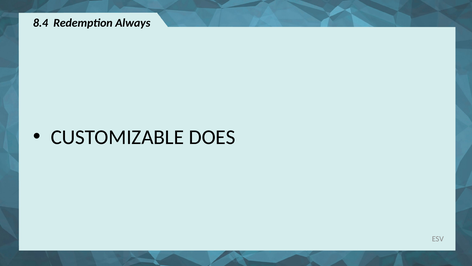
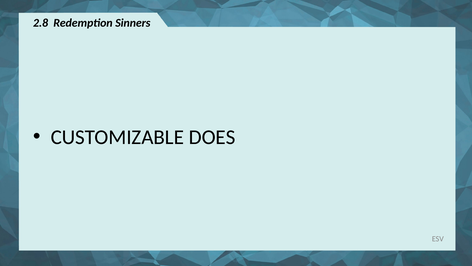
8.4: 8.4 -> 2.8
Always: Always -> Sinners
